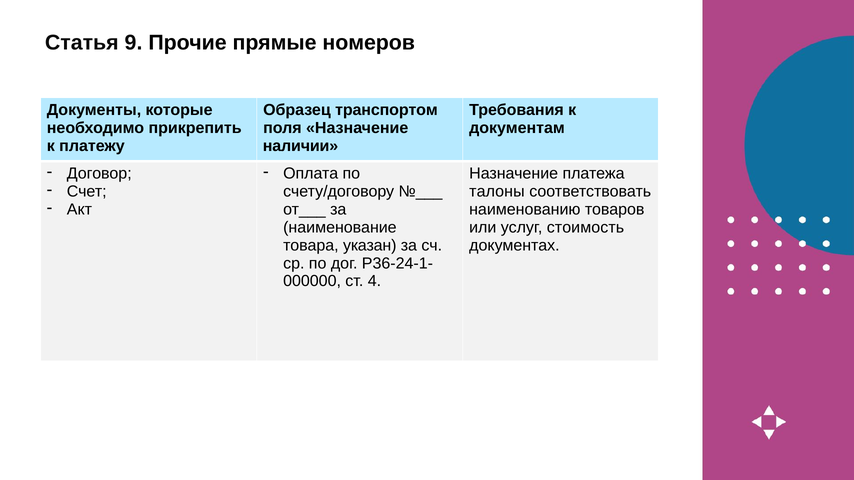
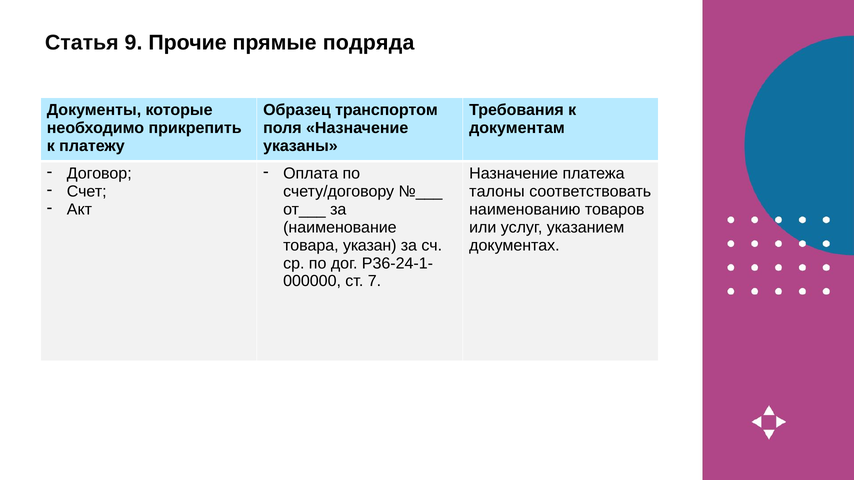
номеров: номеров -> подряда
наличии: наличии -> указаны
стоимость: стоимость -> указанием
4: 4 -> 7
